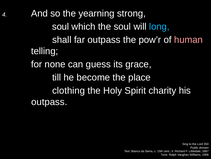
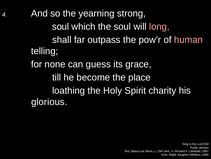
long colour: light blue -> pink
clothing: clothing -> loathing
outpass at (49, 102): outpass -> glorious
